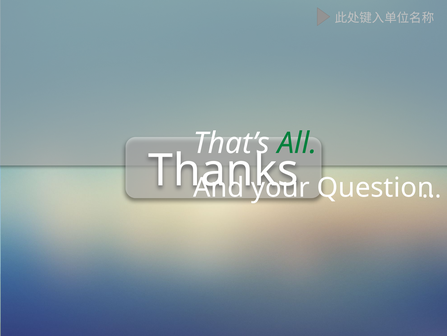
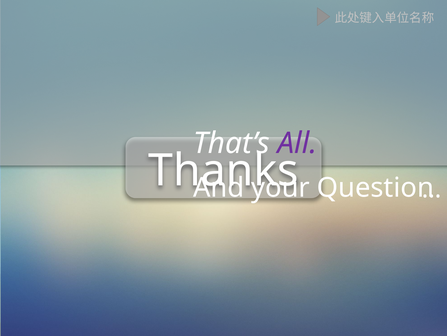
All colour: green -> purple
